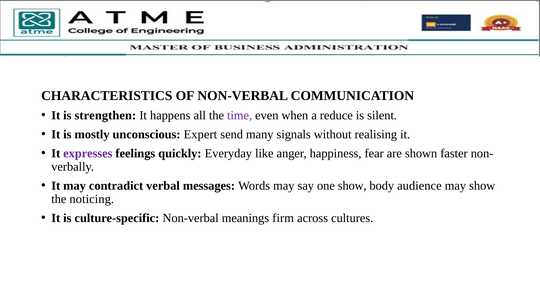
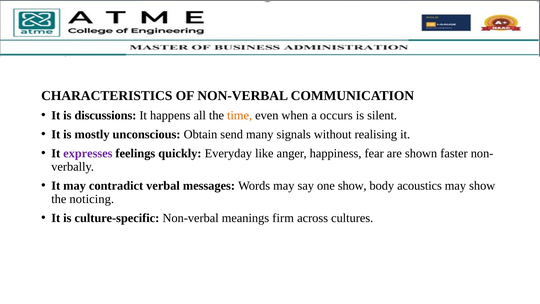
strengthen: strengthen -> discussions
time colour: purple -> orange
reduce: reduce -> occurs
Expert: Expert -> Obtain
audience: audience -> acoustics
